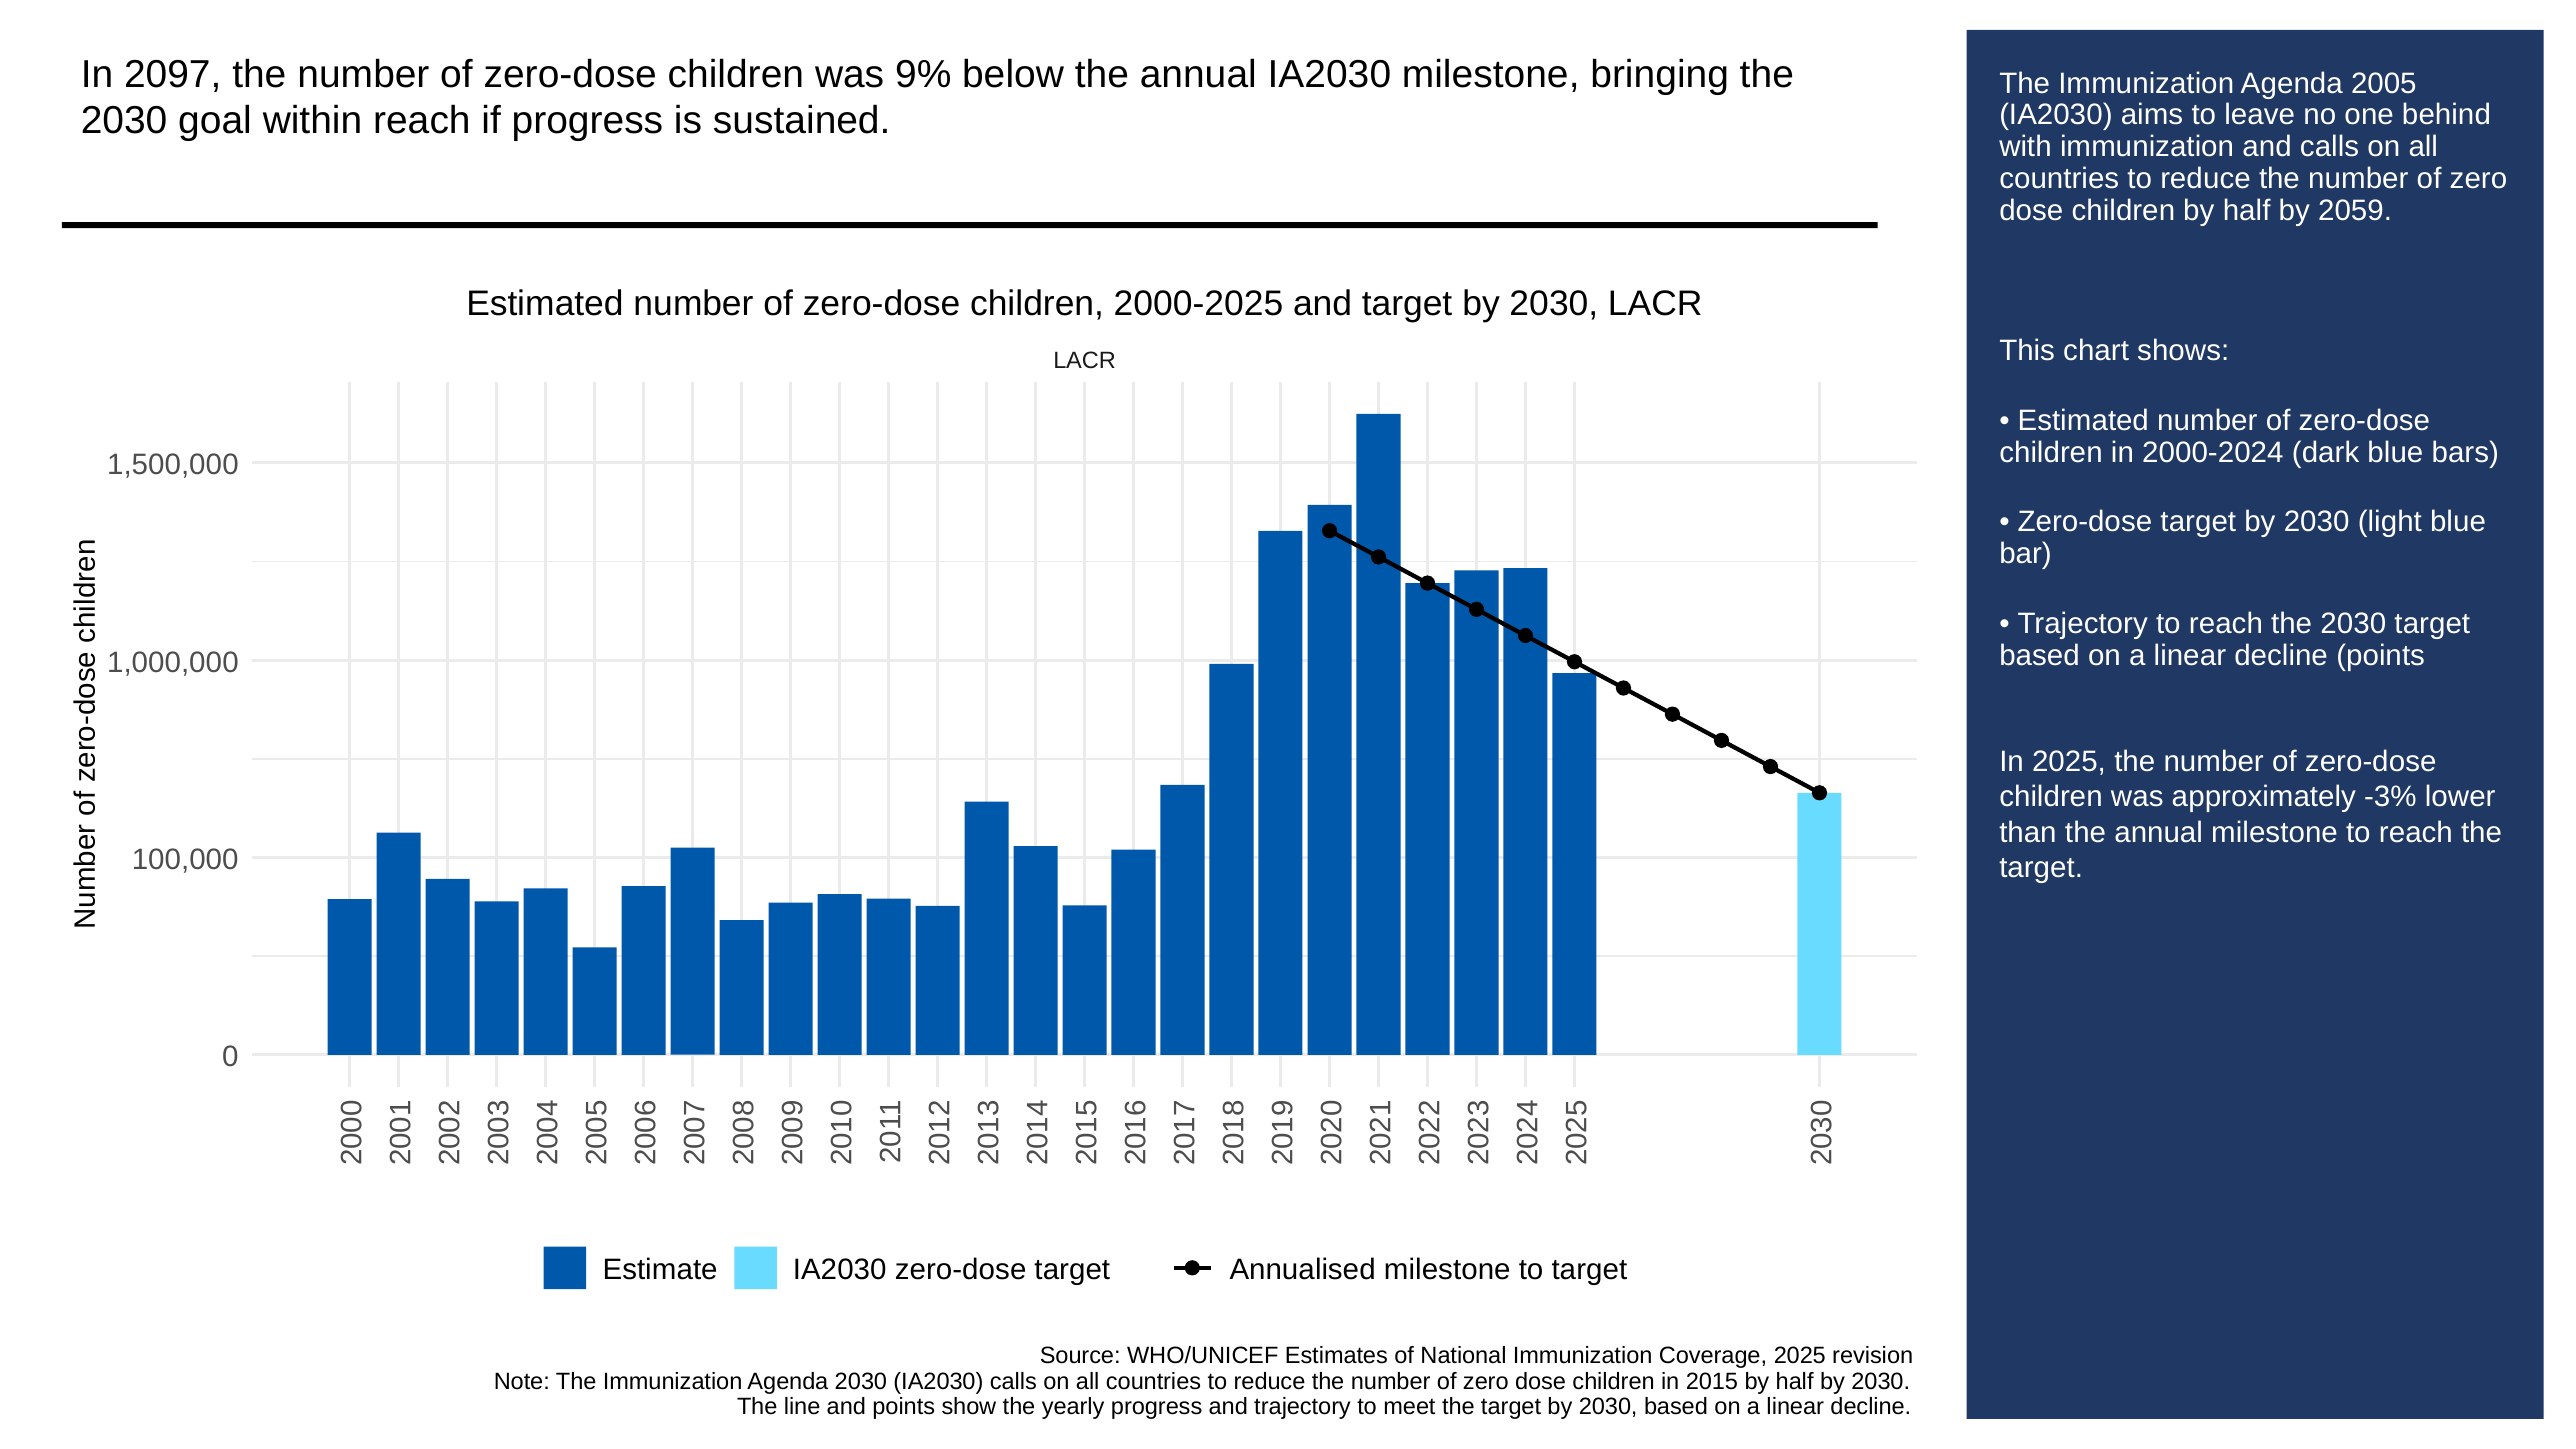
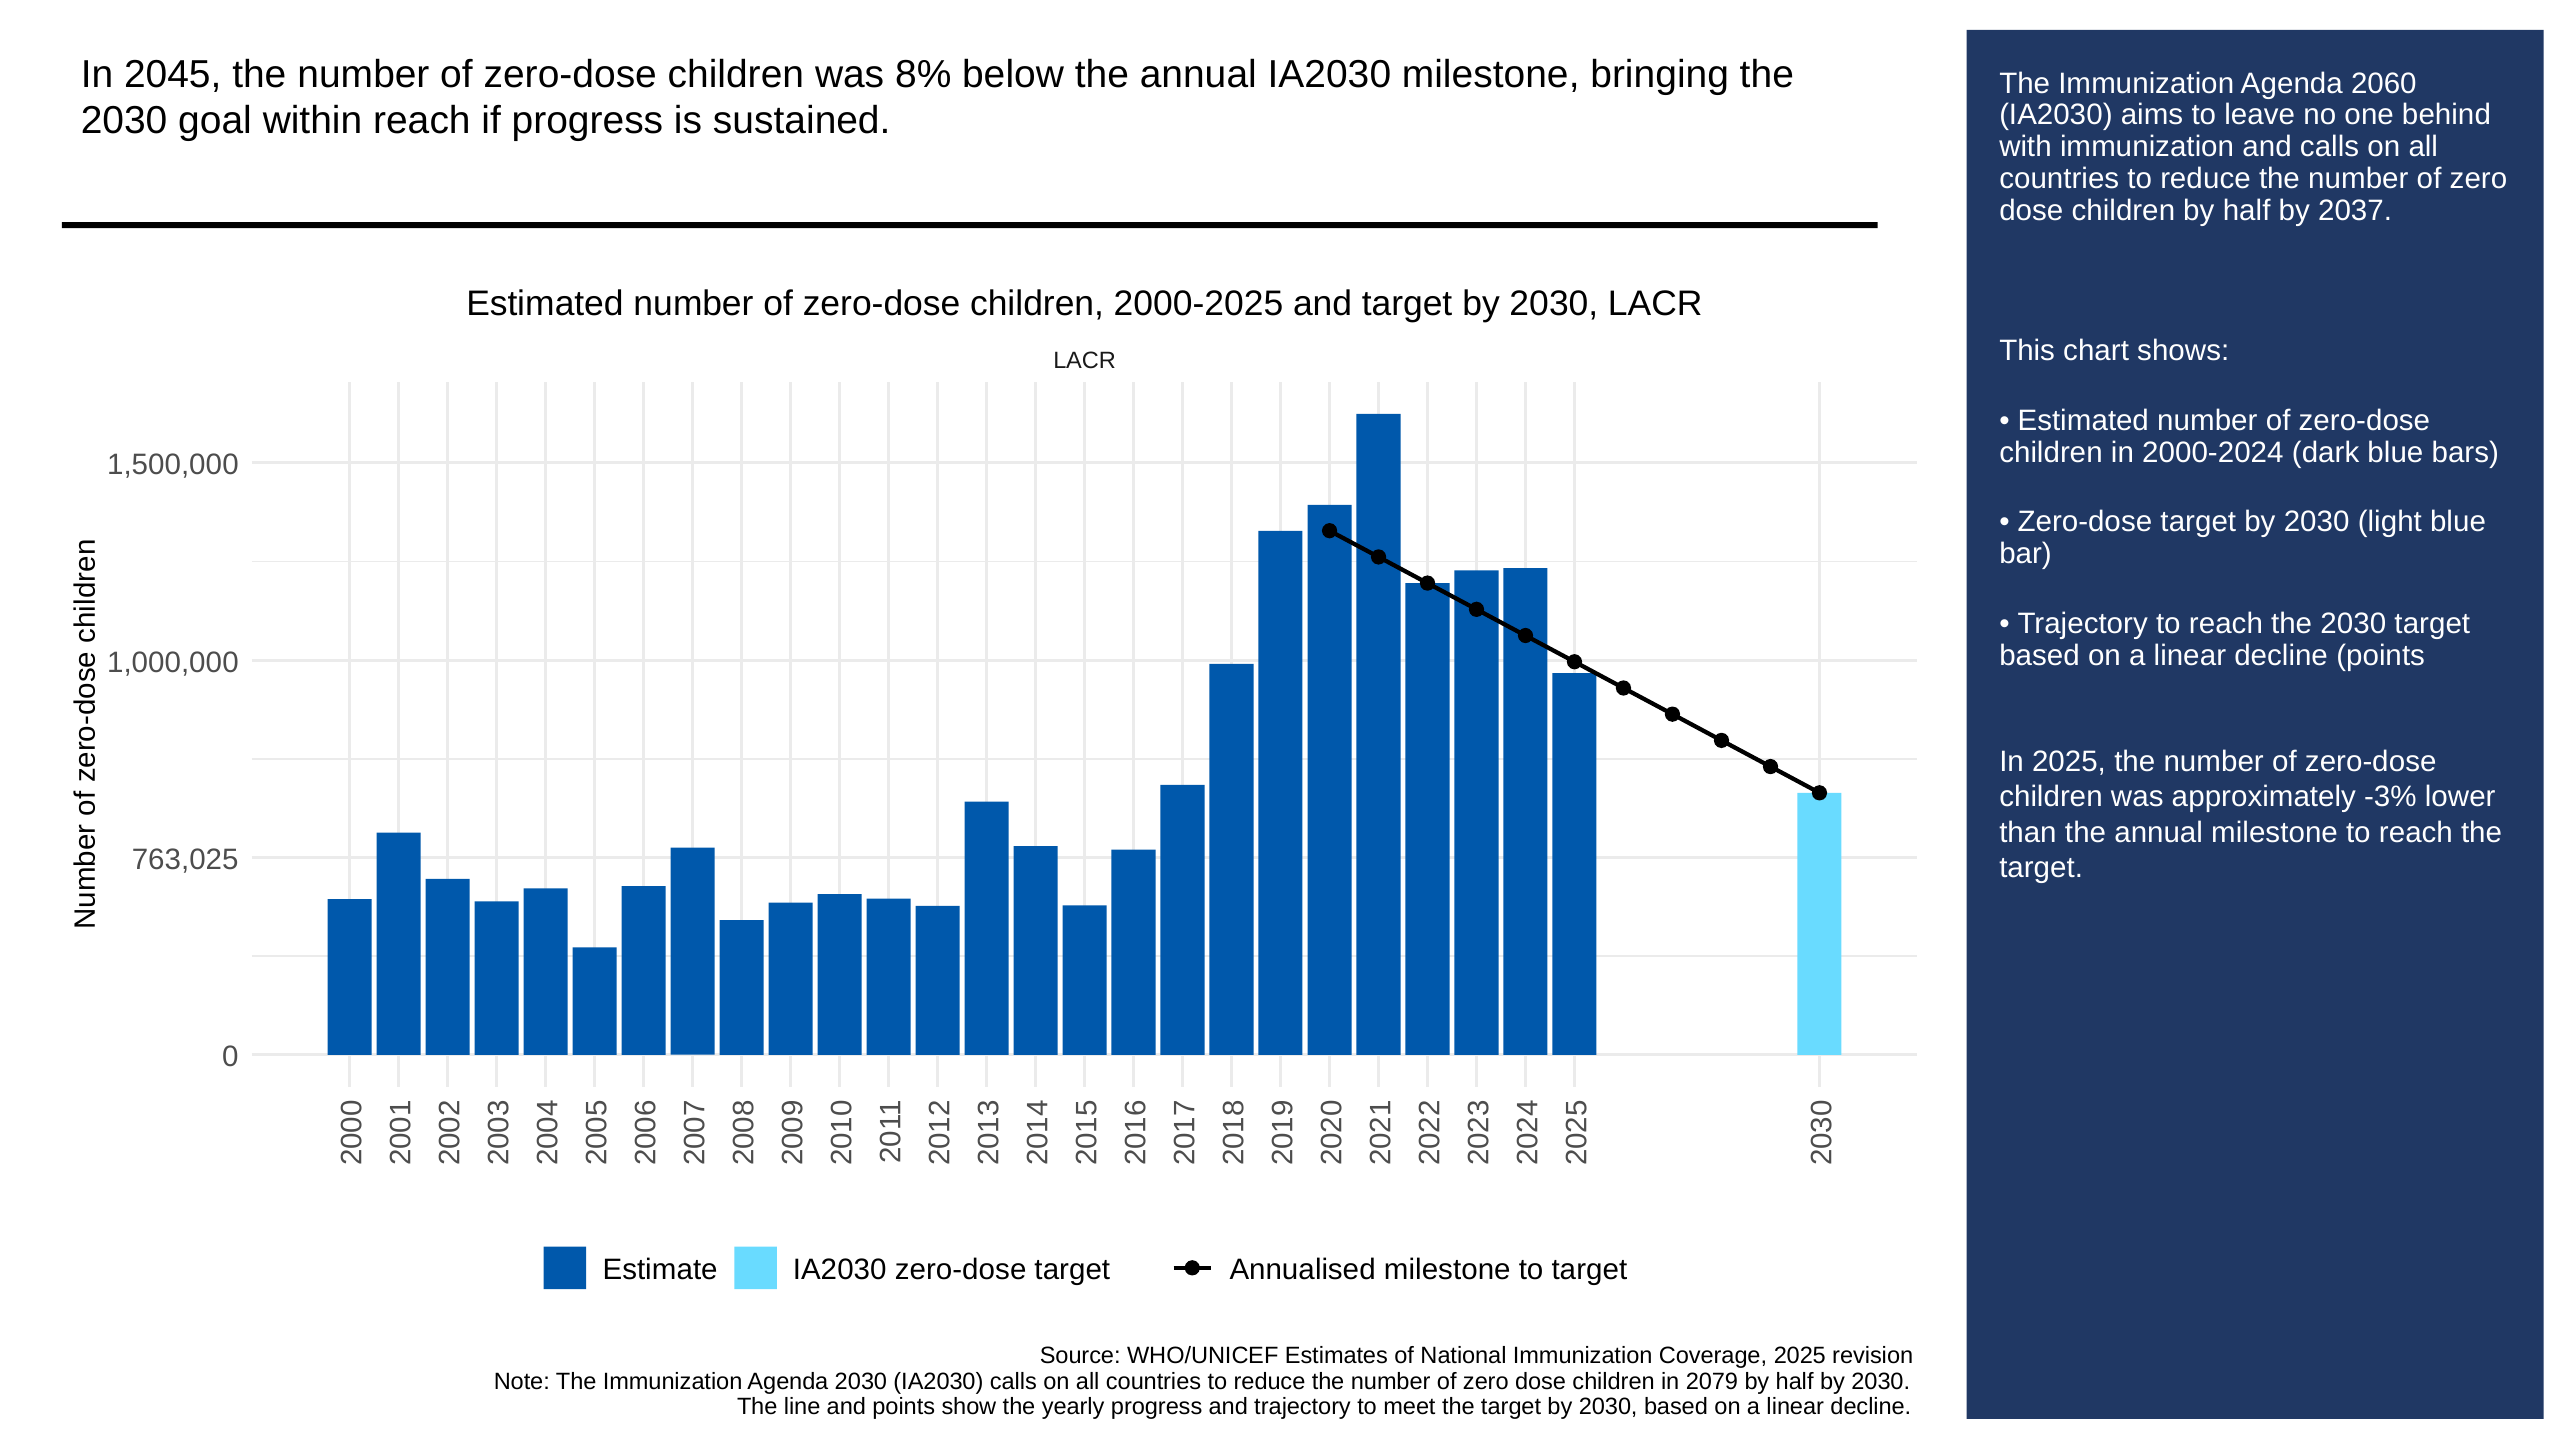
2097: 2097 -> 2045
9%: 9% -> 8%
2005: 2005 -> 2060
2059: 2059 -> 2037
100,000: 100,000 -> 763,025
2015: 2015 -> 2079
